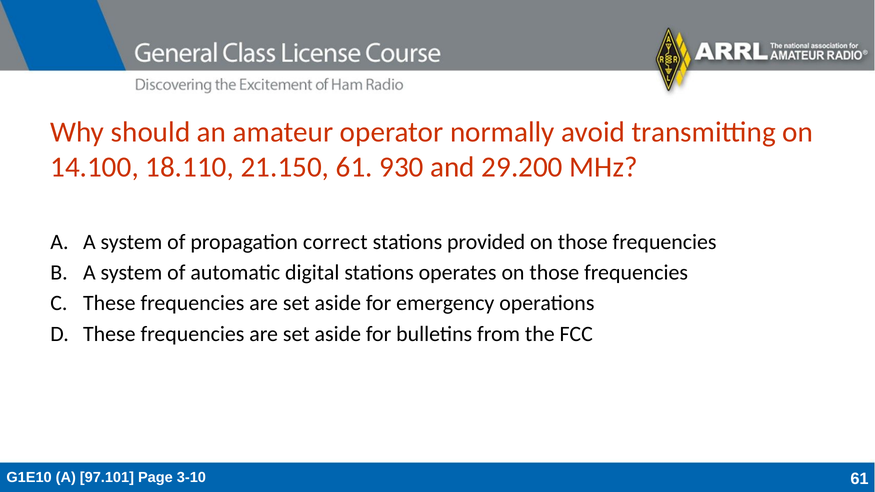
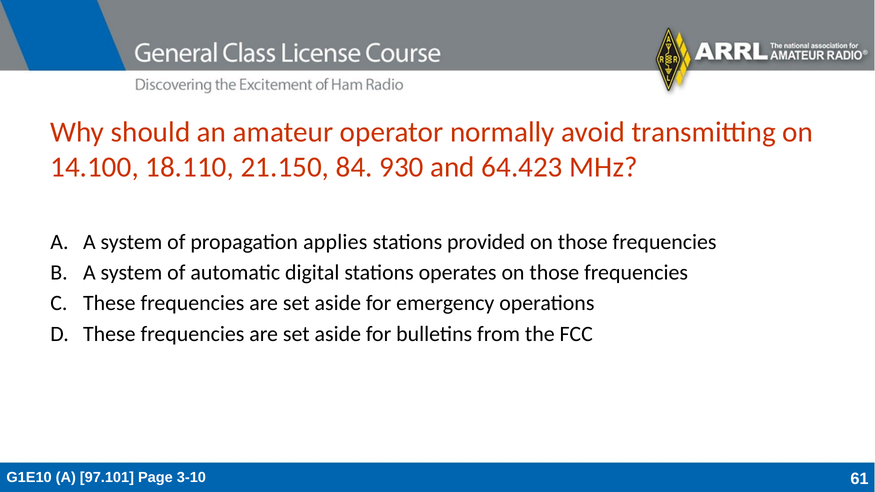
21.150 61: 61 -> 84
29.200: 29.200 -> 64.423
correct: correct -> applies
